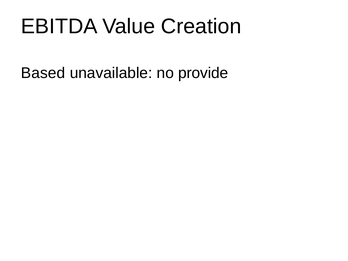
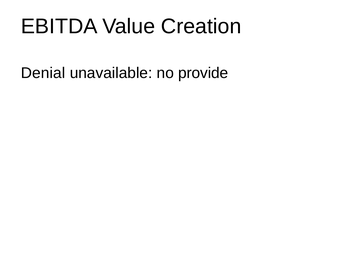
Based: Based -> Denial
